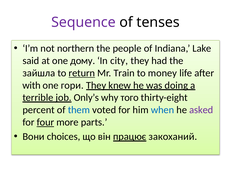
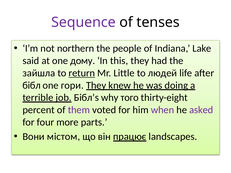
city: city -> this
Train: Train -> Little
money: money -> людей
with: with -> бібл
Only’s: Only’s -> Бібл’s
them colour: blue -> purple
when colour: blue -> purple
four underline: present -> none
choices: choices -> містом
закоханий: закоханий -> landscapes
